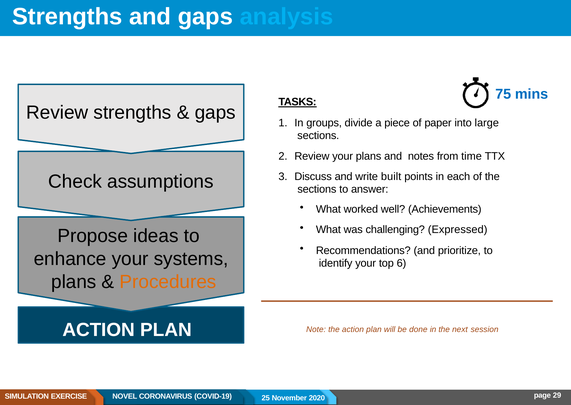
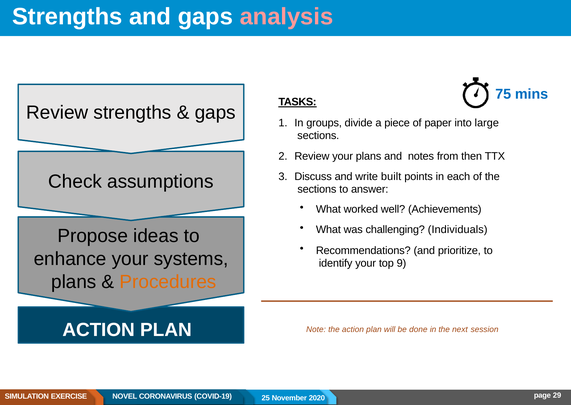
analysis colour: light blue -> pink
time: time -> then
Expressed: Expressed -> Individuals
6: 6 -> 9
